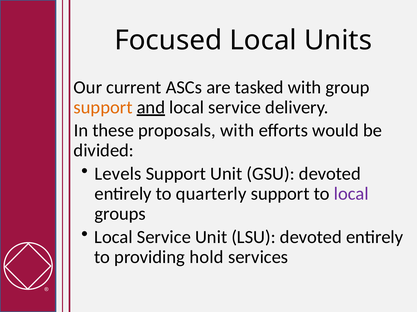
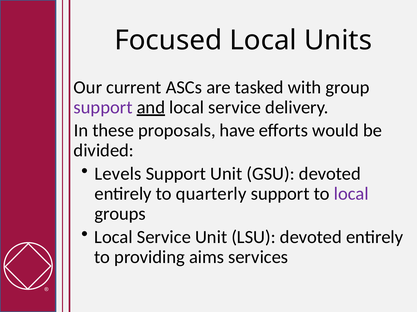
support at (103, 108) colour: orange -> purple
proposals with: with -> have
hold: hold -> aims
